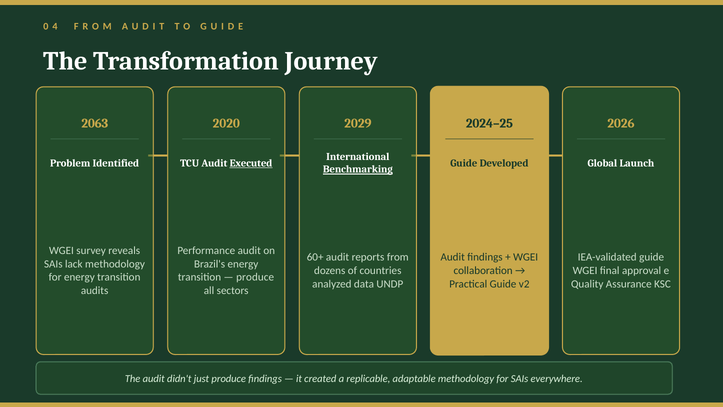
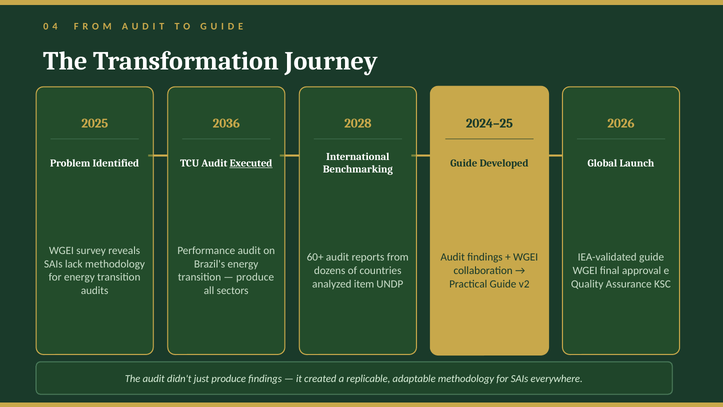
2063: 2063 -> 2025
2020: 2020 -> 2036
2029: 2029 -> 2028
Benchmarking underline: present -> none
data: data -> item
